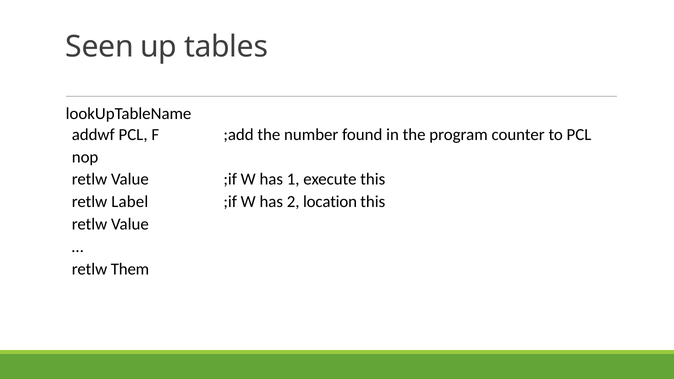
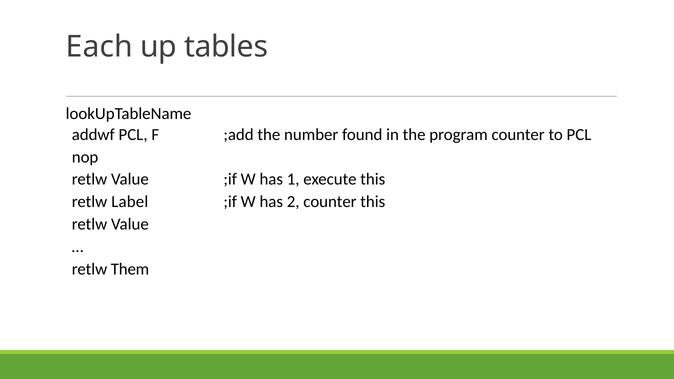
Seen: Seen -> Each
2 location: location -> counter
